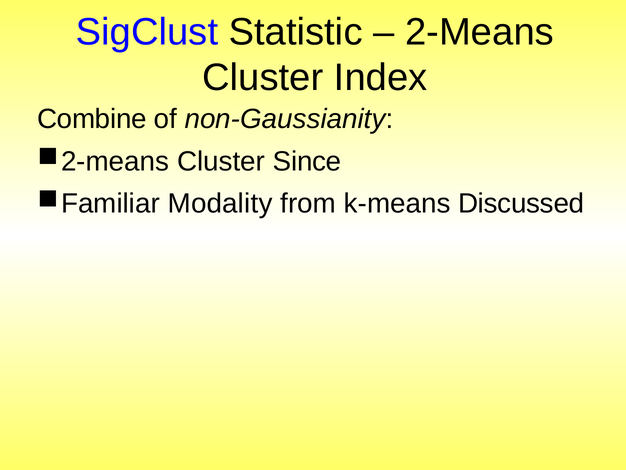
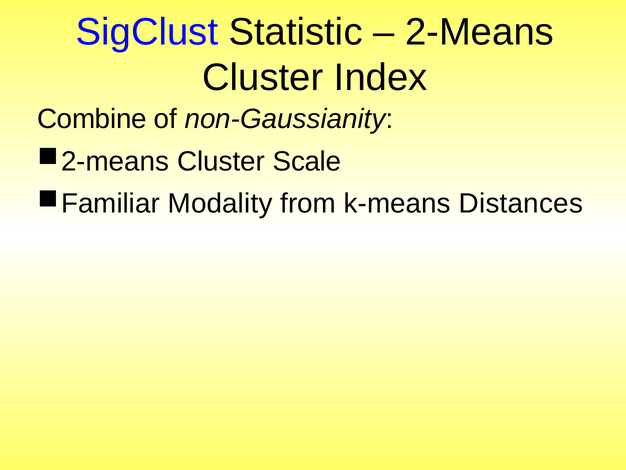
Since: Since -> Scale
Discussed: Discussed -> Distances
